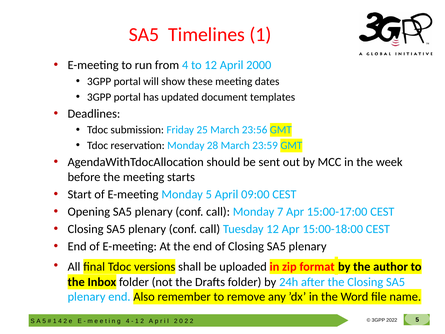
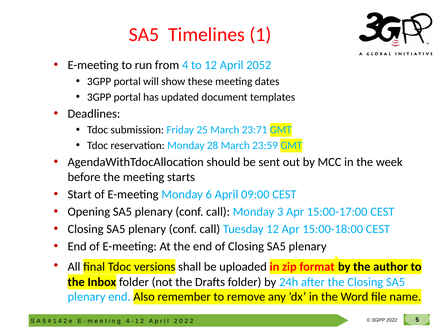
2000: 2000 -> 2052
23:56: 23:56 -> 23:71
Monday 5: 5 -> 6
7: 7 -> 3
